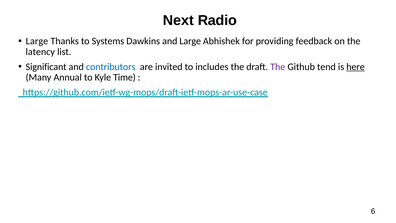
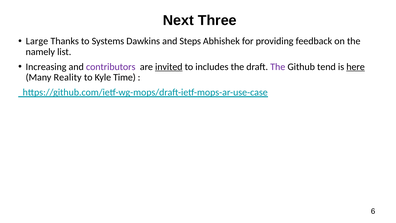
Radio: Radio -> Three
and Large: Large -> Steps
latency: latency -> namely
Significant: Significant -> Increasing
contributors colour: blue -> purple
invited underline: none -> present
Annual: Annual -> Reality
